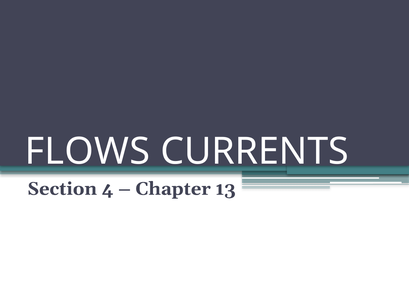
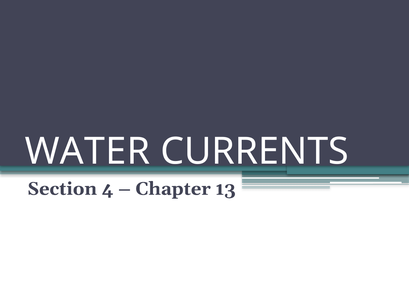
FLOWS: FLOWS -> WATER
